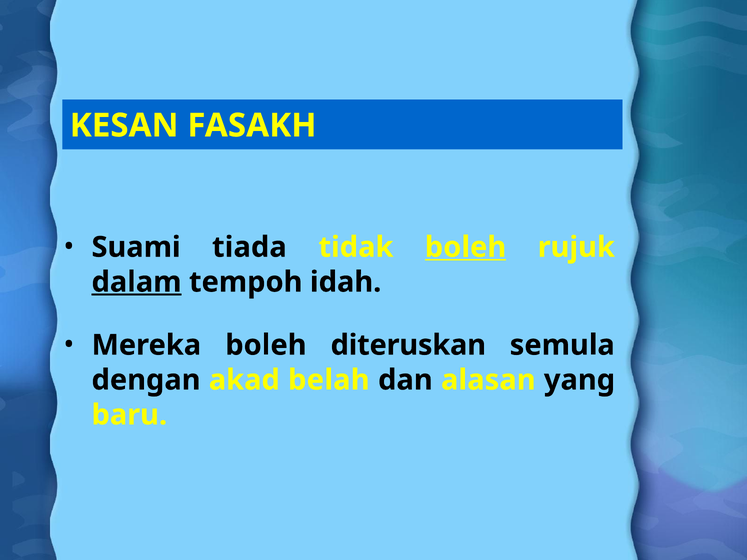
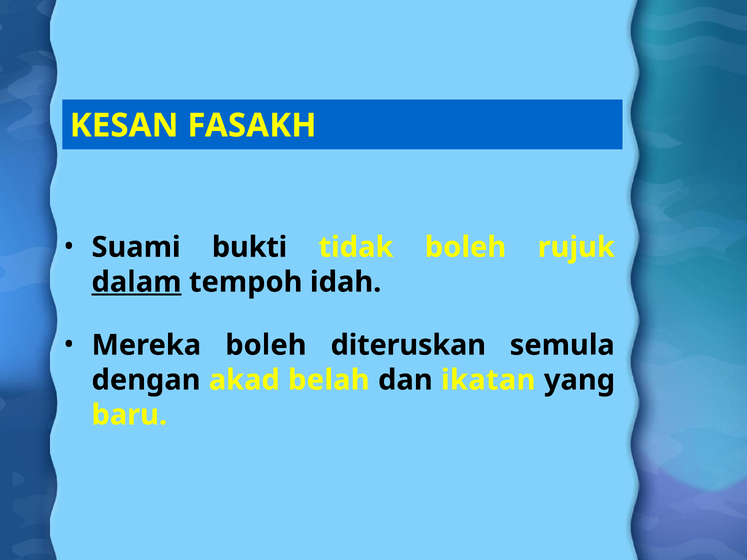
tiada: tiada -> bukti
boleh at (466, 247) underline: present -> none
alasan: alasan -> ikatan
